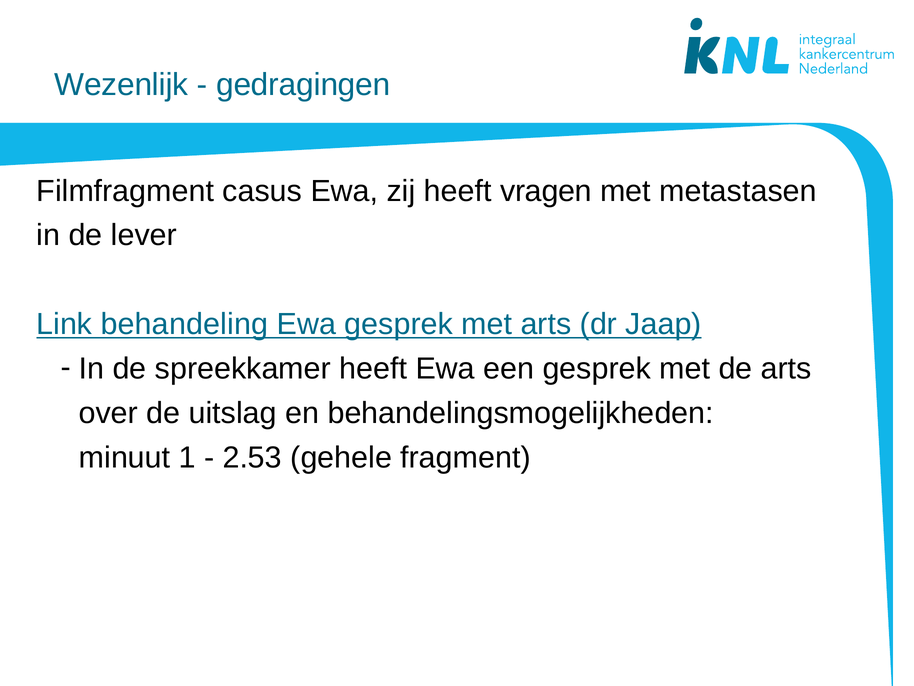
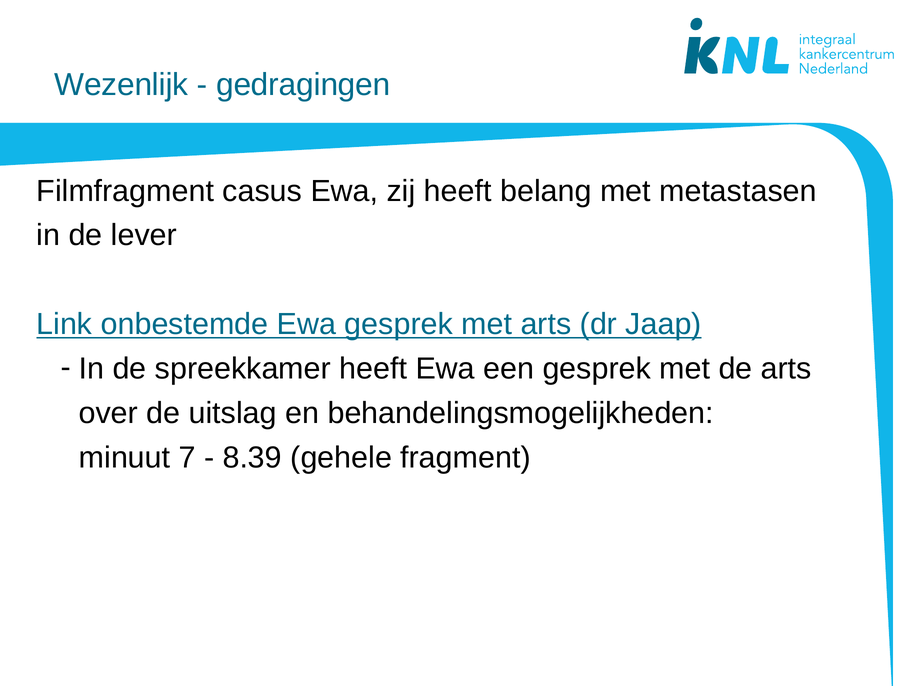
vragen: vragen -> belang
behandeling: behandeling -> onbestemde
1: 1 -> 7
2.53: 2.53 -> 8.39
